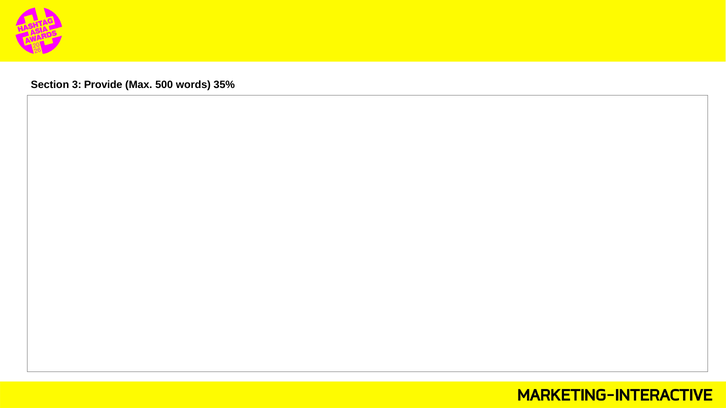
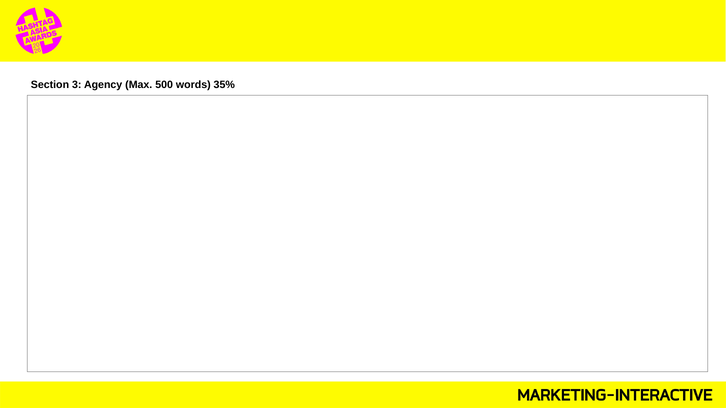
Provide: Provide -> Agency
